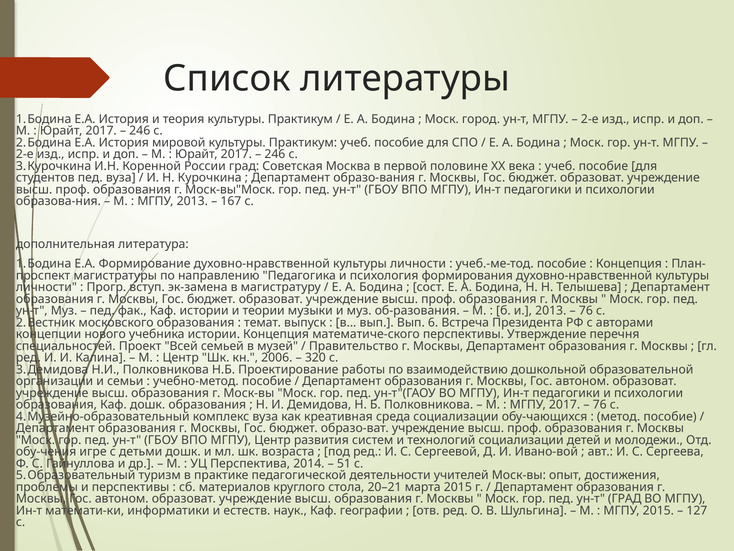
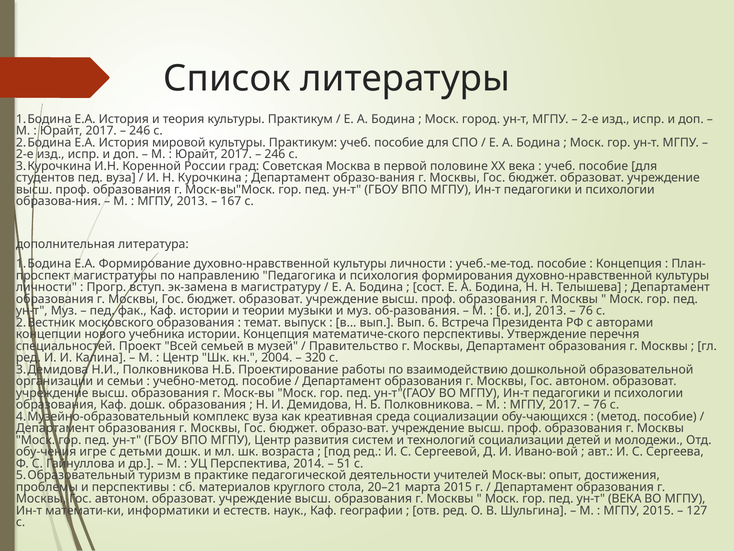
2006: 2006 -> 2004
ун-т ГРАД: ГРАД -> ВЕКА
